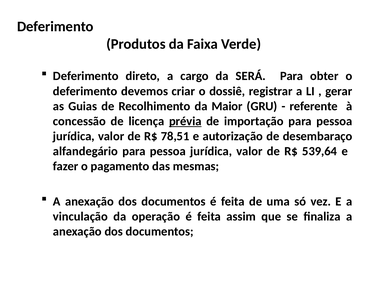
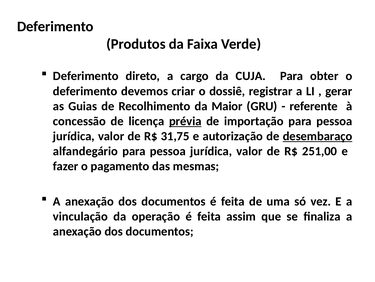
SERÁ: SERÁ -> CUJA
78,51: 78,51 -> 31,75
desembaraço underline: none -> present
539,64: 539,64 -> 251,00
